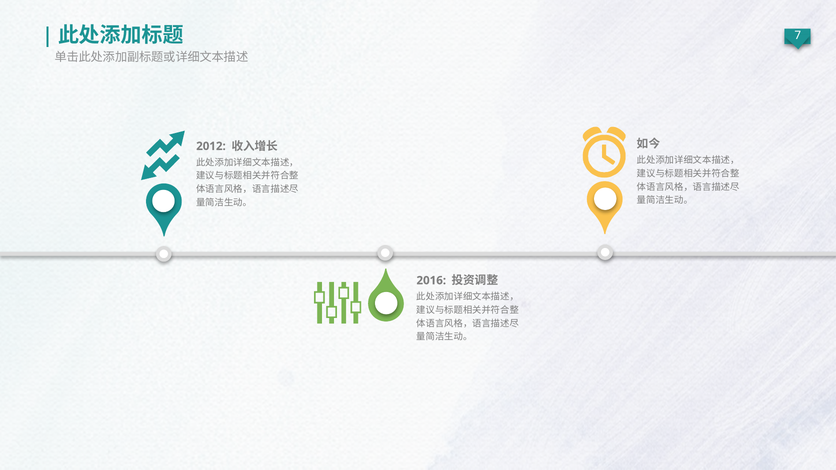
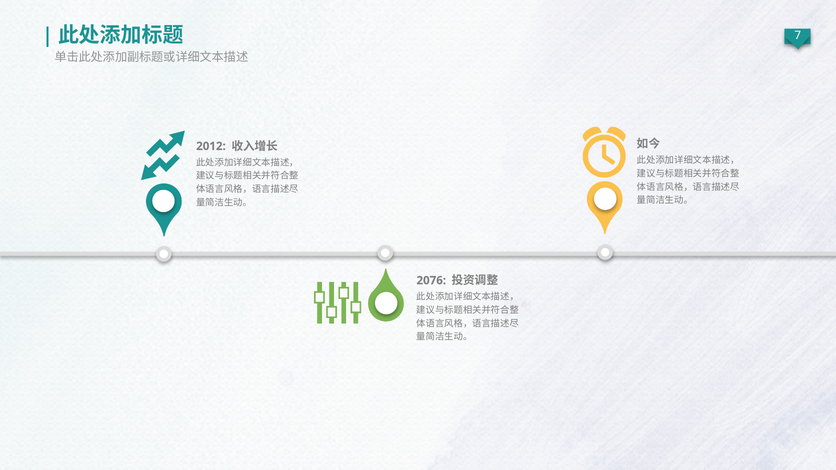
2016: 2016 -> 2076
